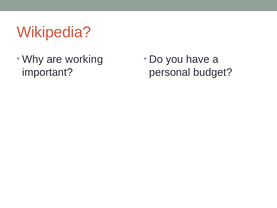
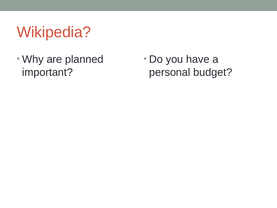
working: working -> planned
